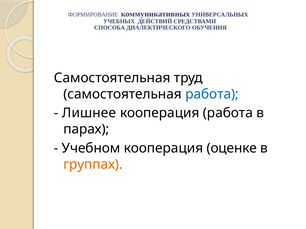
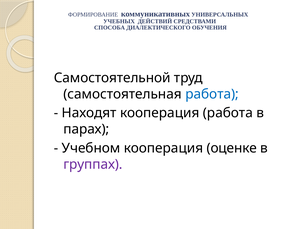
Самостоятельная at (112, 78): Самостоятельная -> Самостоятельной
Лишнее: Лишнее -> Находят
группах colour: orange -> purple
